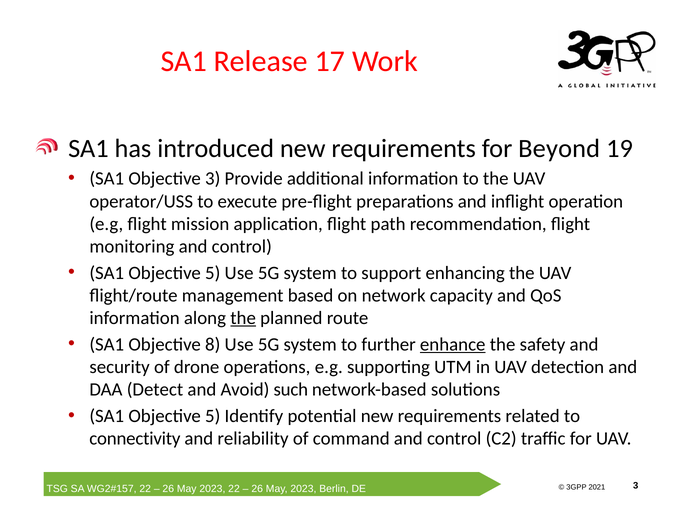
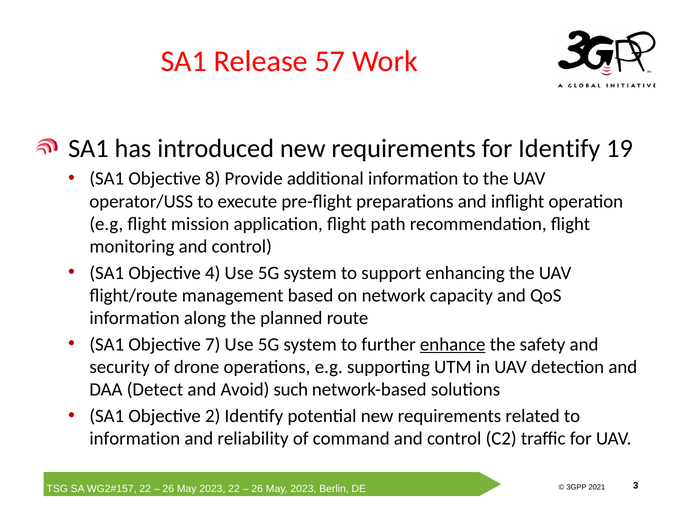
17: 17 -> 57
for Beyond: Beyond -> Identify
Objective 3: 3 -> 8
5 at (213, 273): 5 -> 4
the at (243, 318) underline: present -> none
8: 8 -> 7
5 at (213, 416): 5 -> 2
connectivity at (135, 439): connectivity -> information
